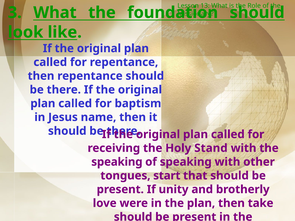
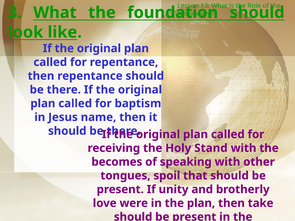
speaking at (117, 162): speaking -> becomes
start: start -> spoil
